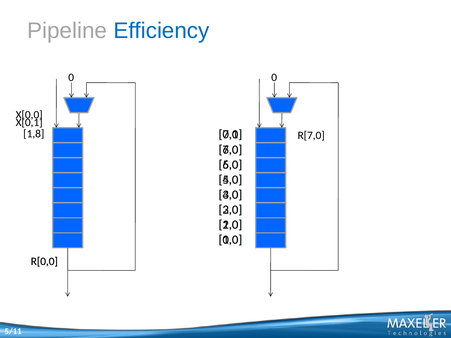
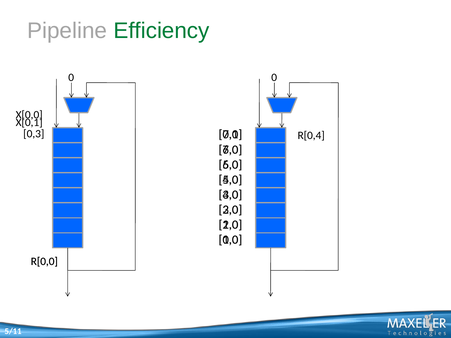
Efficiency colour: blue -> green
1,8: 1,8 -> 0,3
R[7,0: R[7,0 -> R[0,4
